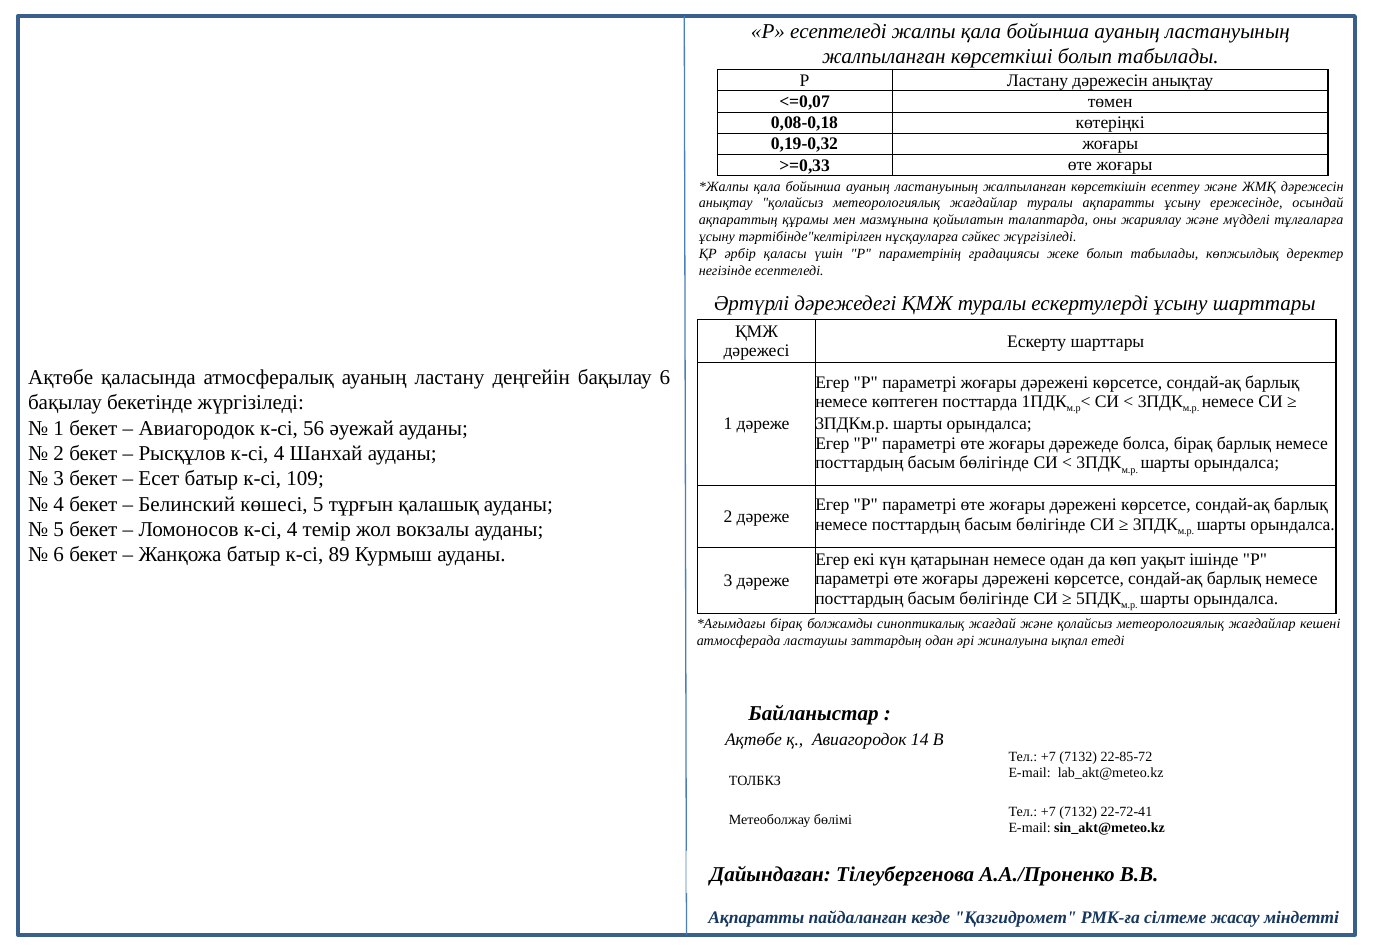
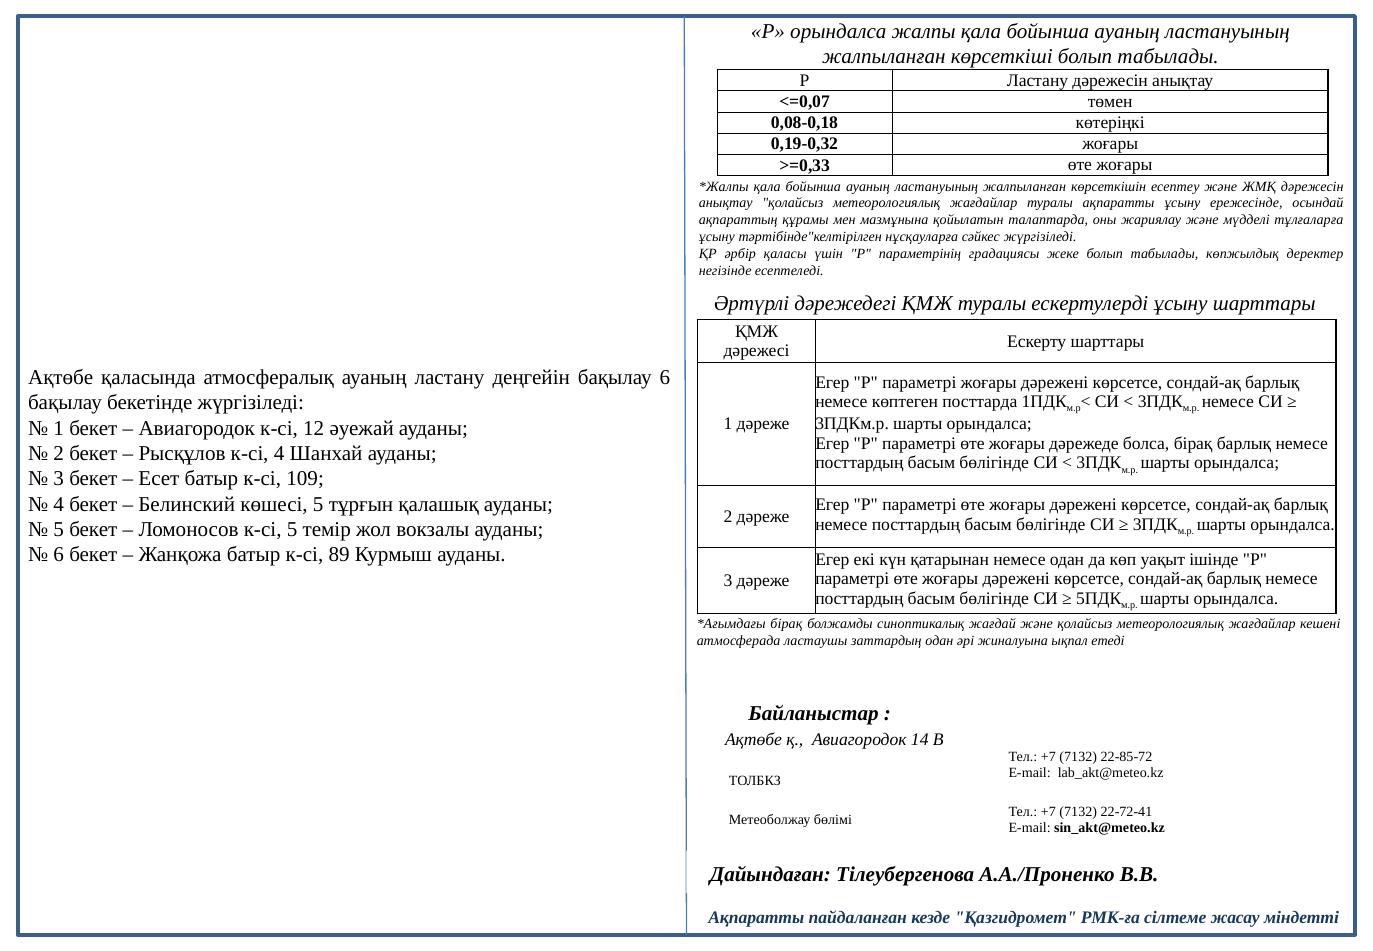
Р есептеледі: есептеледі -> орындалса
56: 56 -> 12
Ломоносов к-сі 4: 4 -> 5
